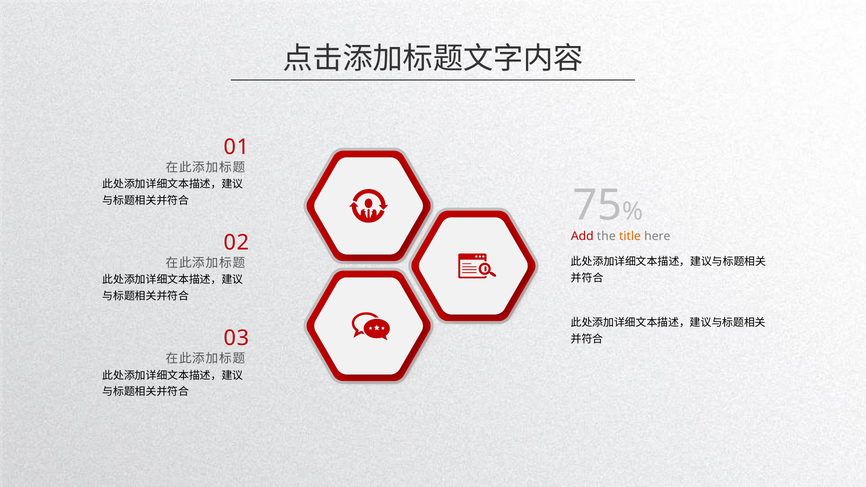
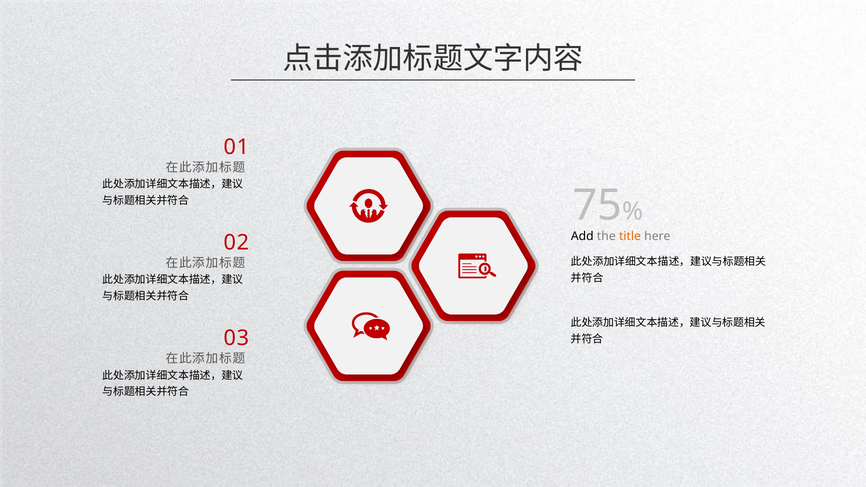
Add colour: red -> black
